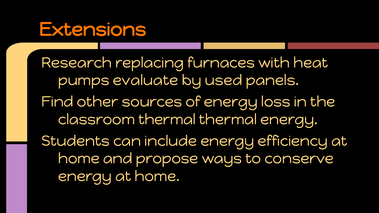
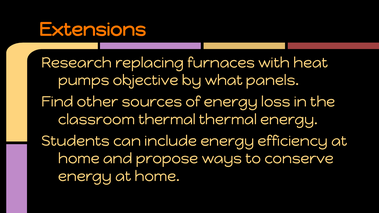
evaluate: evaluate -> objective
used: used -> what
